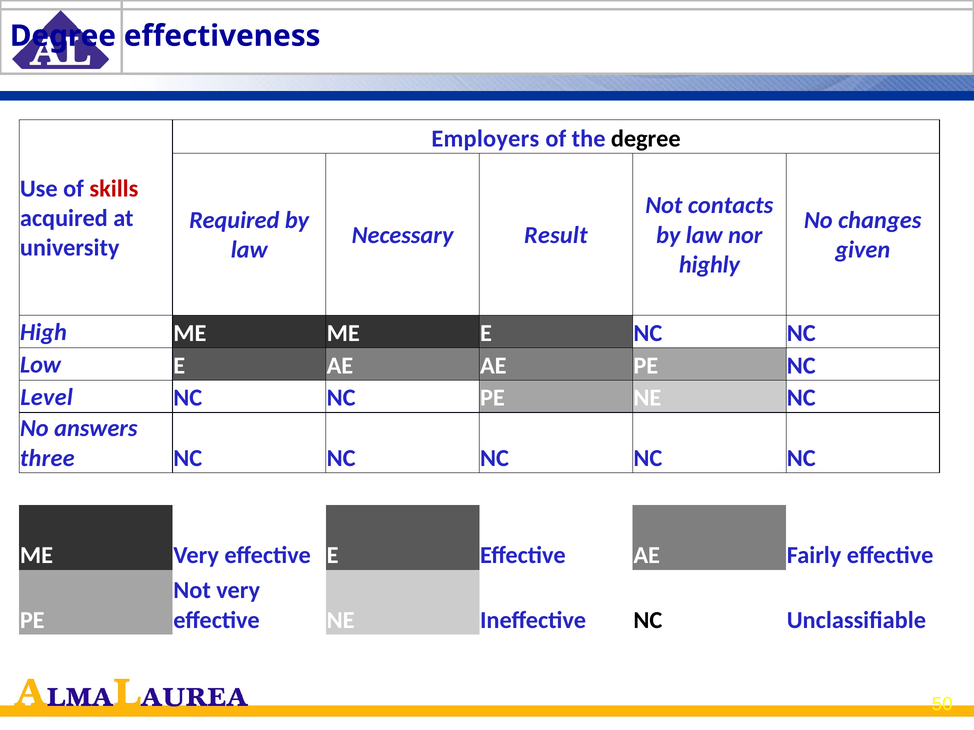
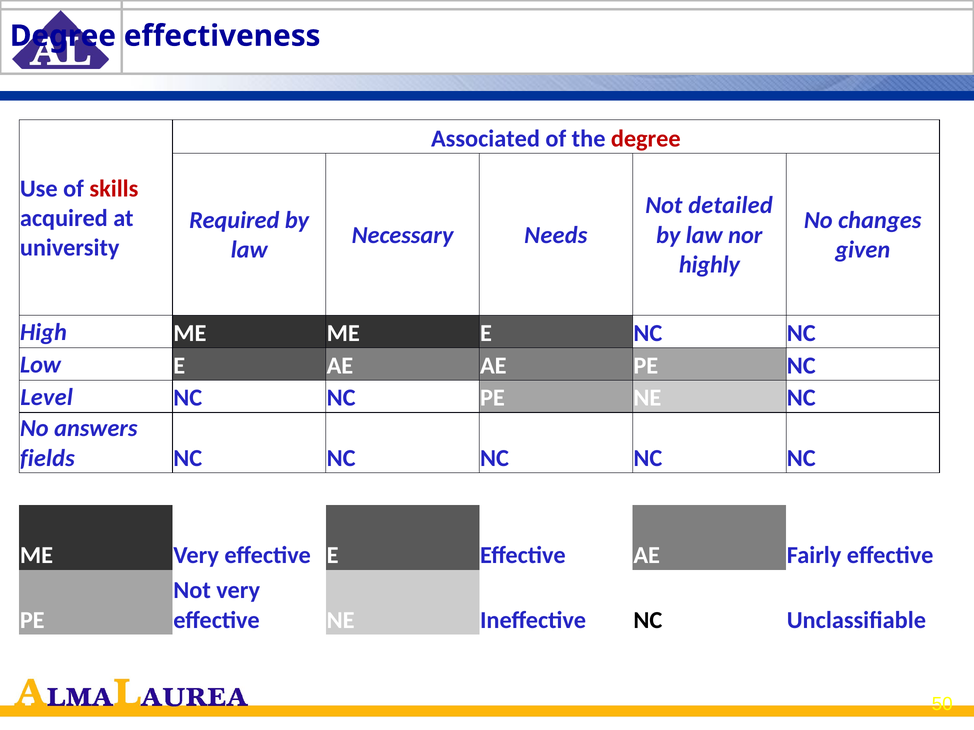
Employers: Employers -> Associated
degree at (646, 139) colour: black -> red
contacts: contacts -> detailed
Result: Result -> Needs
three: three -> fields
